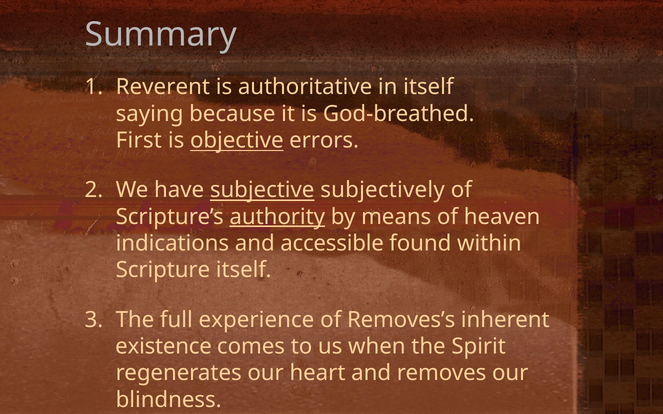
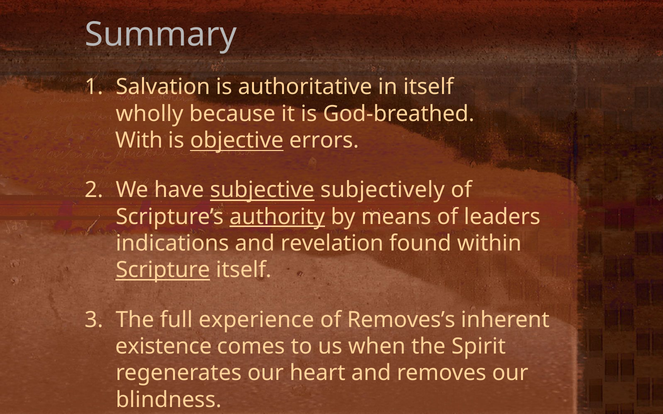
Reverent: Reverent -> Salvation
saying: saying -> wholly
First: First -> With
heaven: heaven -> leaders
accessible: accessible -> revelation
Scripture underline: none -> present
